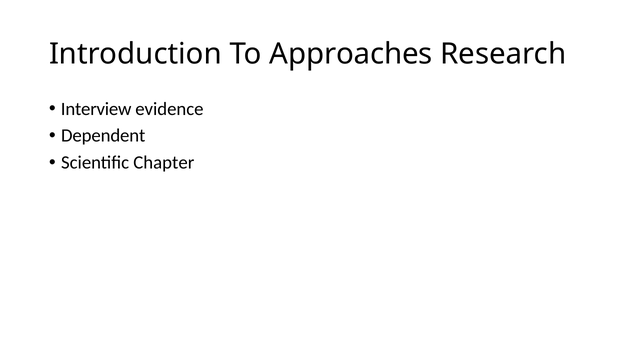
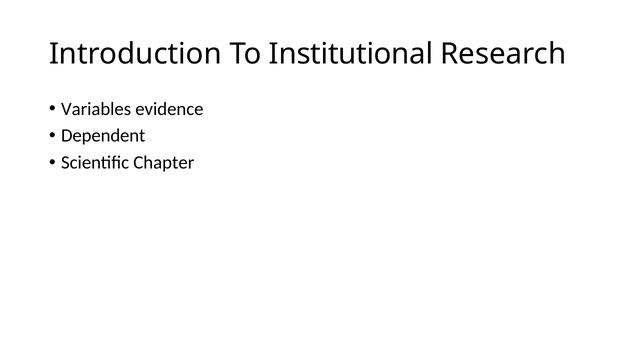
Approaches: Approaches -> Institutional
Interview: Interview -> Variables
